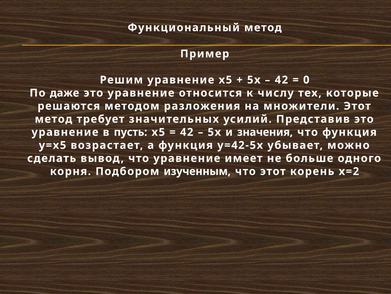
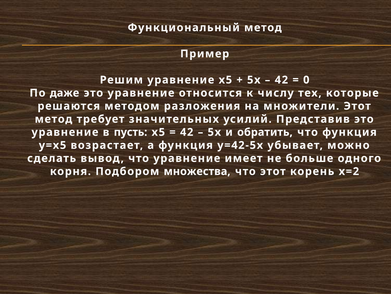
значения: значения -> обратить
изученным: изученным -> множества
